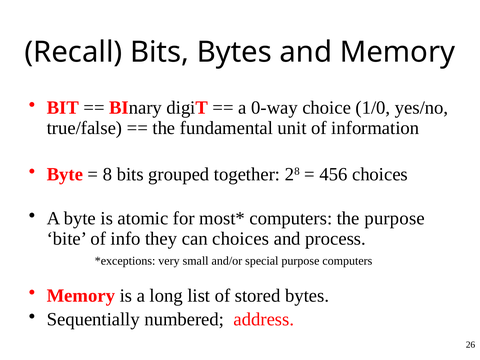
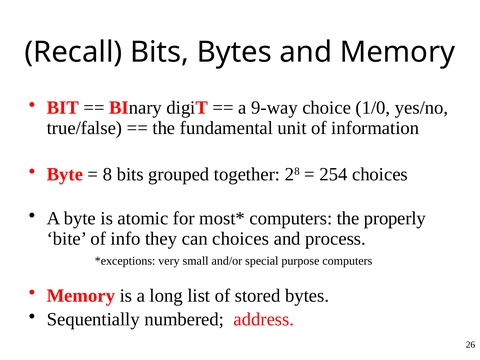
0-way: 0-way -> 9-way
456: 456 -> 254
the purpose: purpose -> properly
